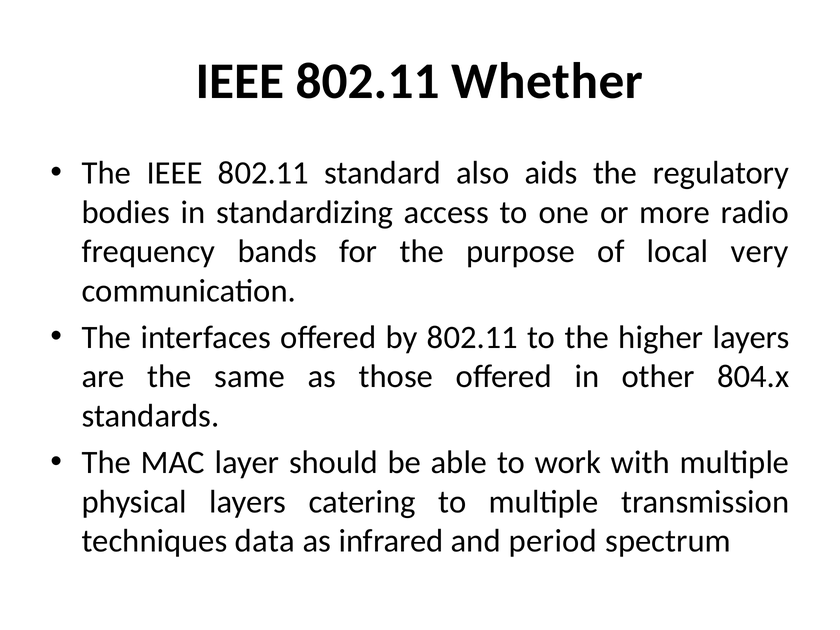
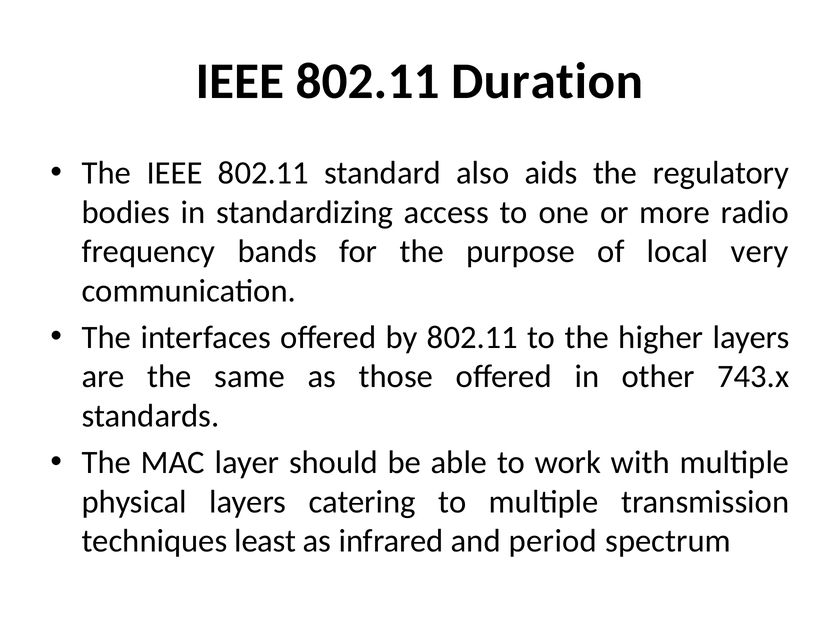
Whether: Whether -> Duration
804.x: 804.x -> 743.x
data: data -> least
